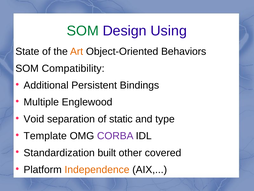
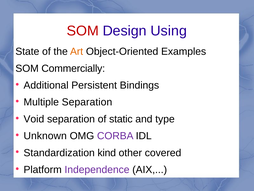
SOM at (83, 31) colour: green -> red
Behaviors: Behaviors -> Examples
Compatibility: Compatibility -> Commercially
Multiple Englewood: Englewood -> Separation
Template: Template -> Unknown
built: built -> kind
Independence colour: orange -> purple
